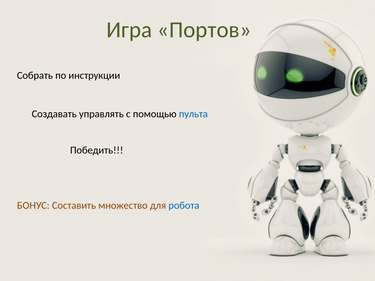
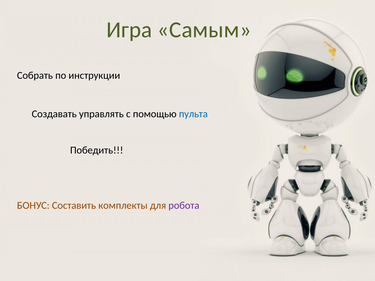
Портов: Портов -> Самым
множество: множество -> комплекты
робота colour: blue -> purple
